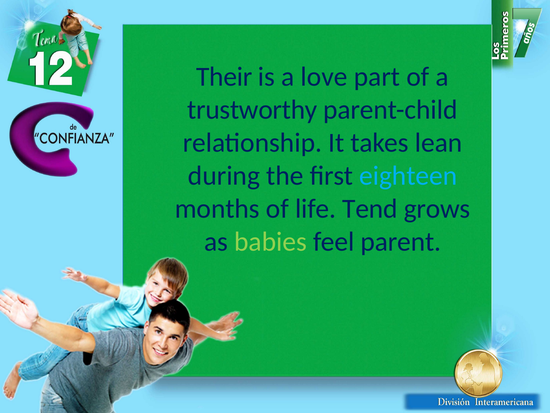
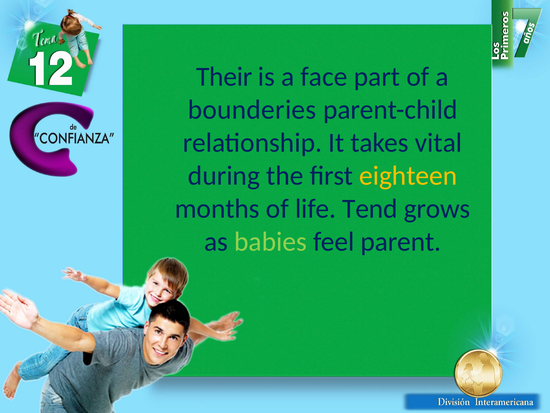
love: love -> face
trustworthy: trustworthy -> bounderies
lean: lean -> vital
eighteen colour: light blue -> yellow
